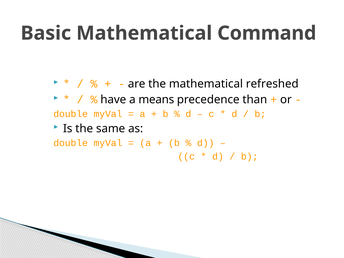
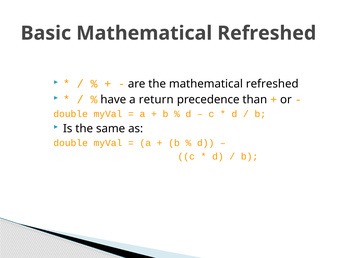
Basic Mathematical Command: Command -> Refreshed
means: means -> return
